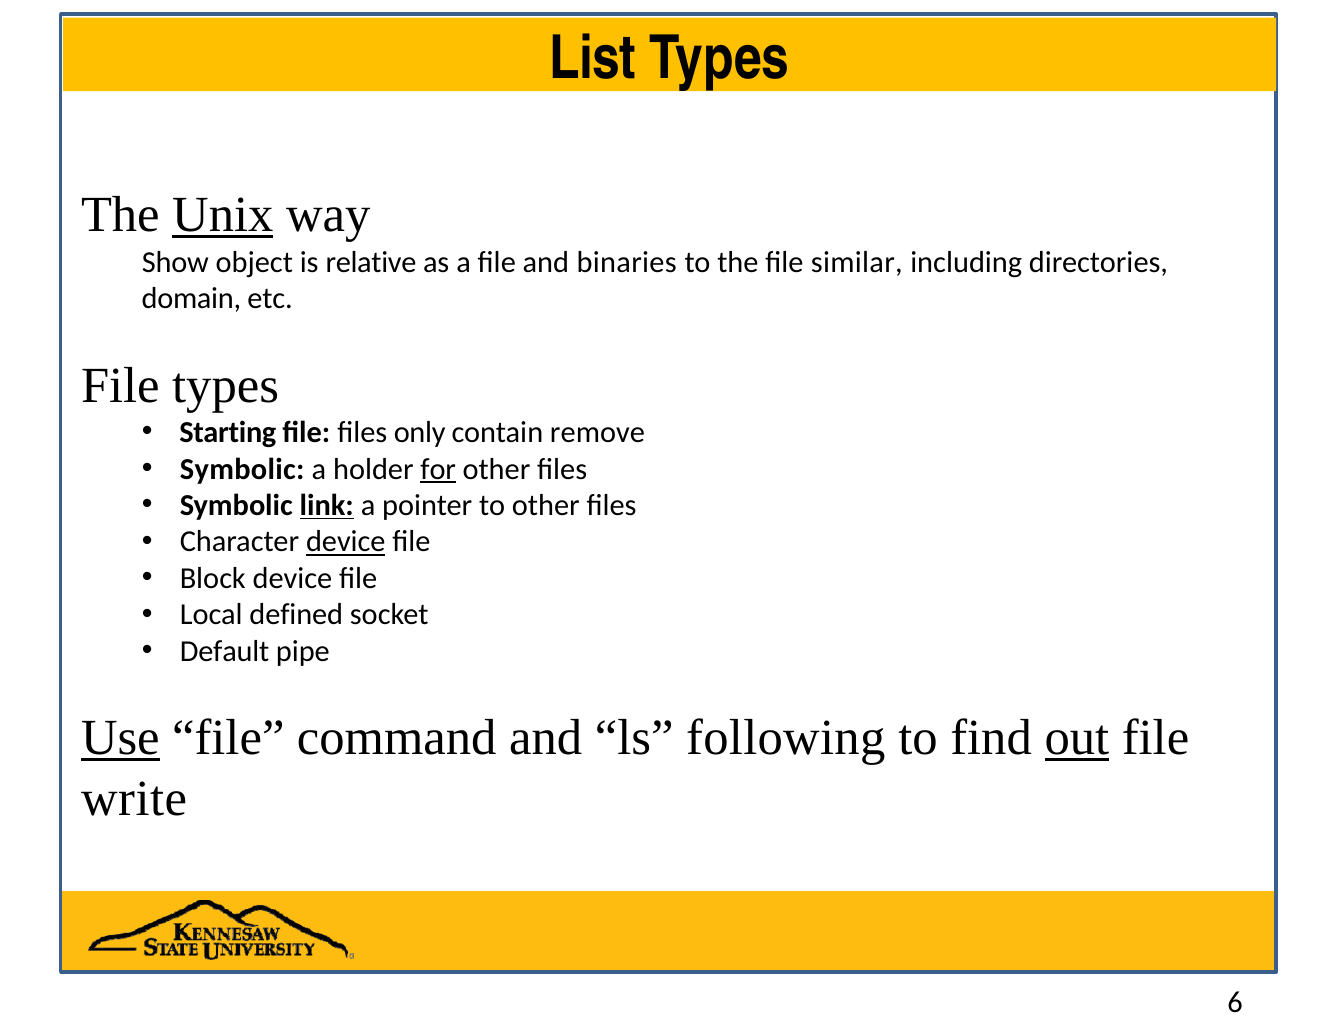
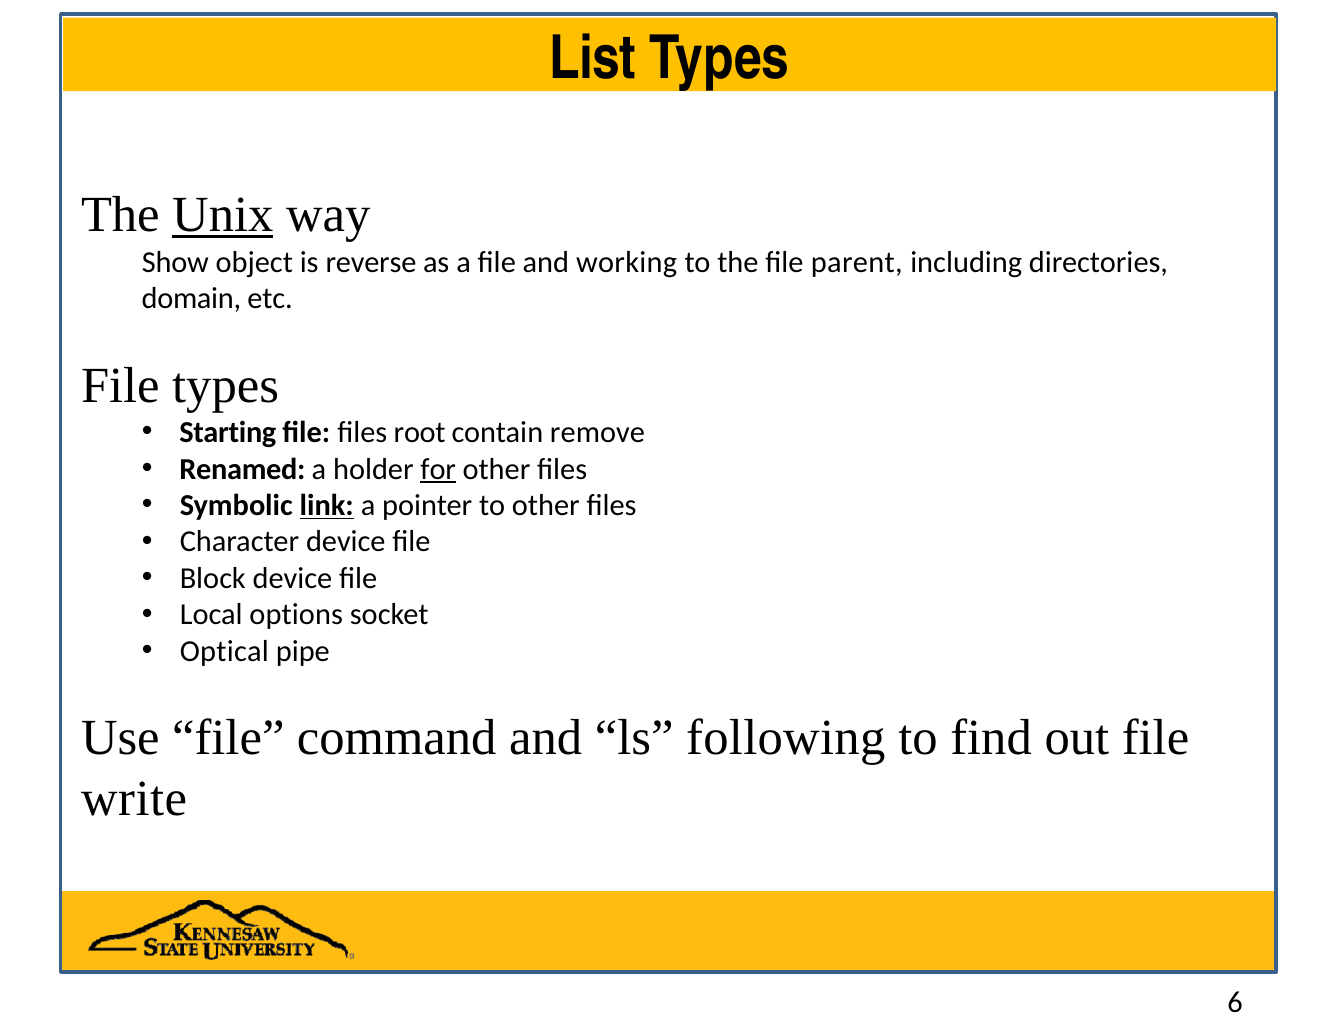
relative: relative -> reverse
binaries: binaries -> working
similar: similar -> parent
only: only -> root
Symbolic at (242, 469): Symbolic -> Renamed
device at (346, 542) underline: present -> none
defined: defined -> options
Default: Default -> Optical
Use underline: present -> none
out underline: present -> none
